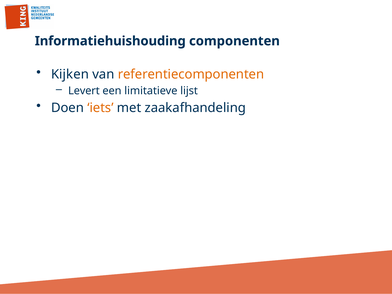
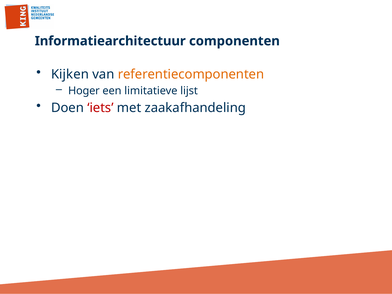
Informatiehuishouding: Informatiehuishouding -> Informatiearchitectuur
Levert: Levert -> Hoger
iets colour: orange -> red
